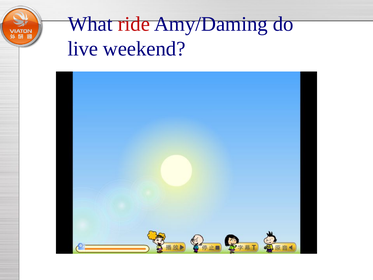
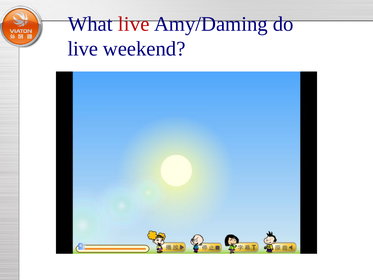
What ride: ride -> live
